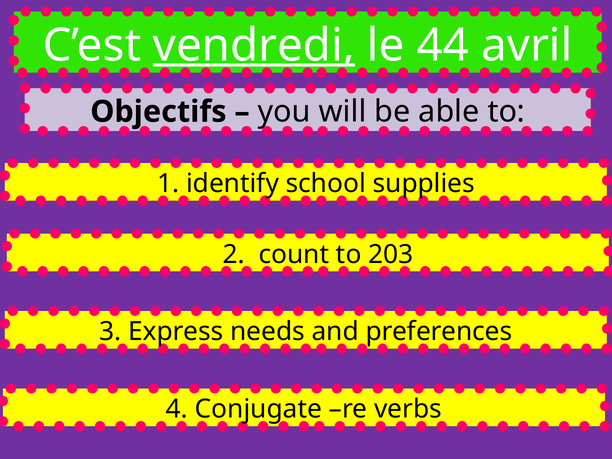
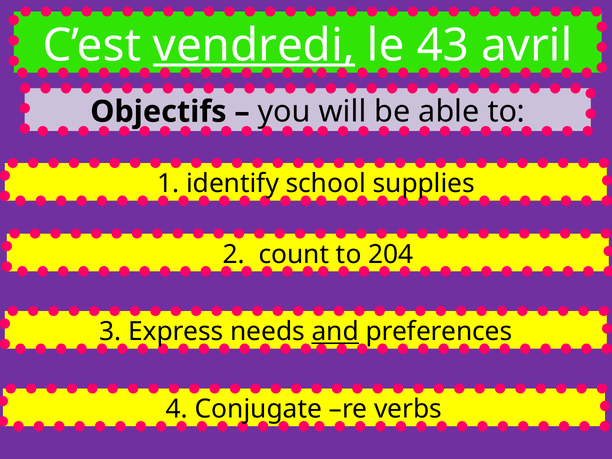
44: 44 -> 43
203: 203 -> 204
and underline: none -> present
